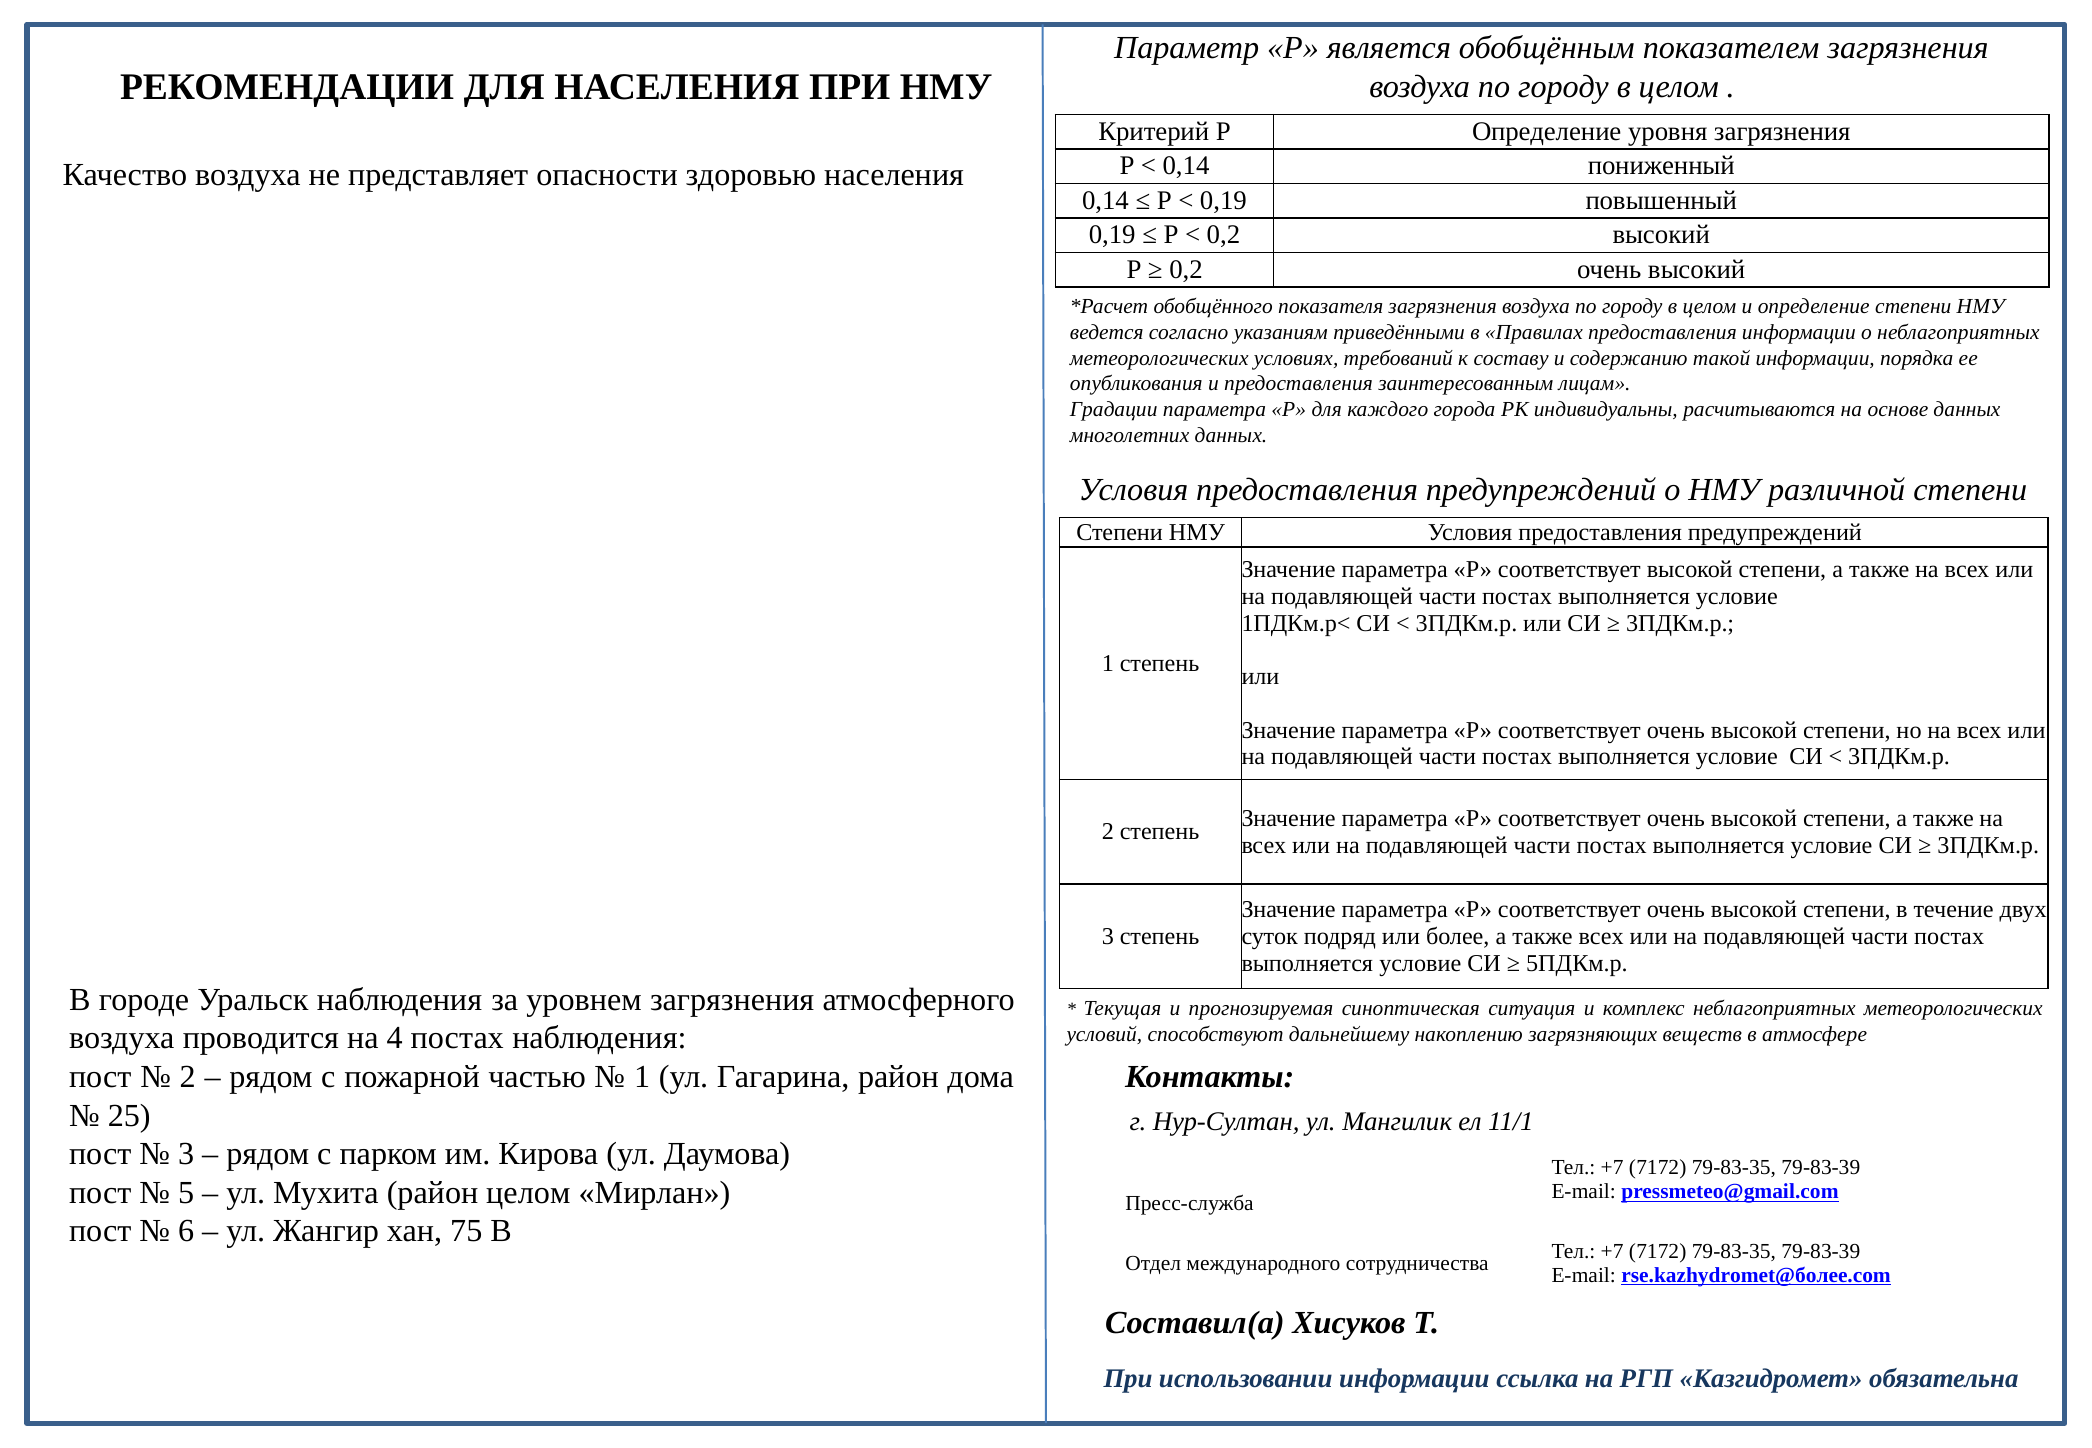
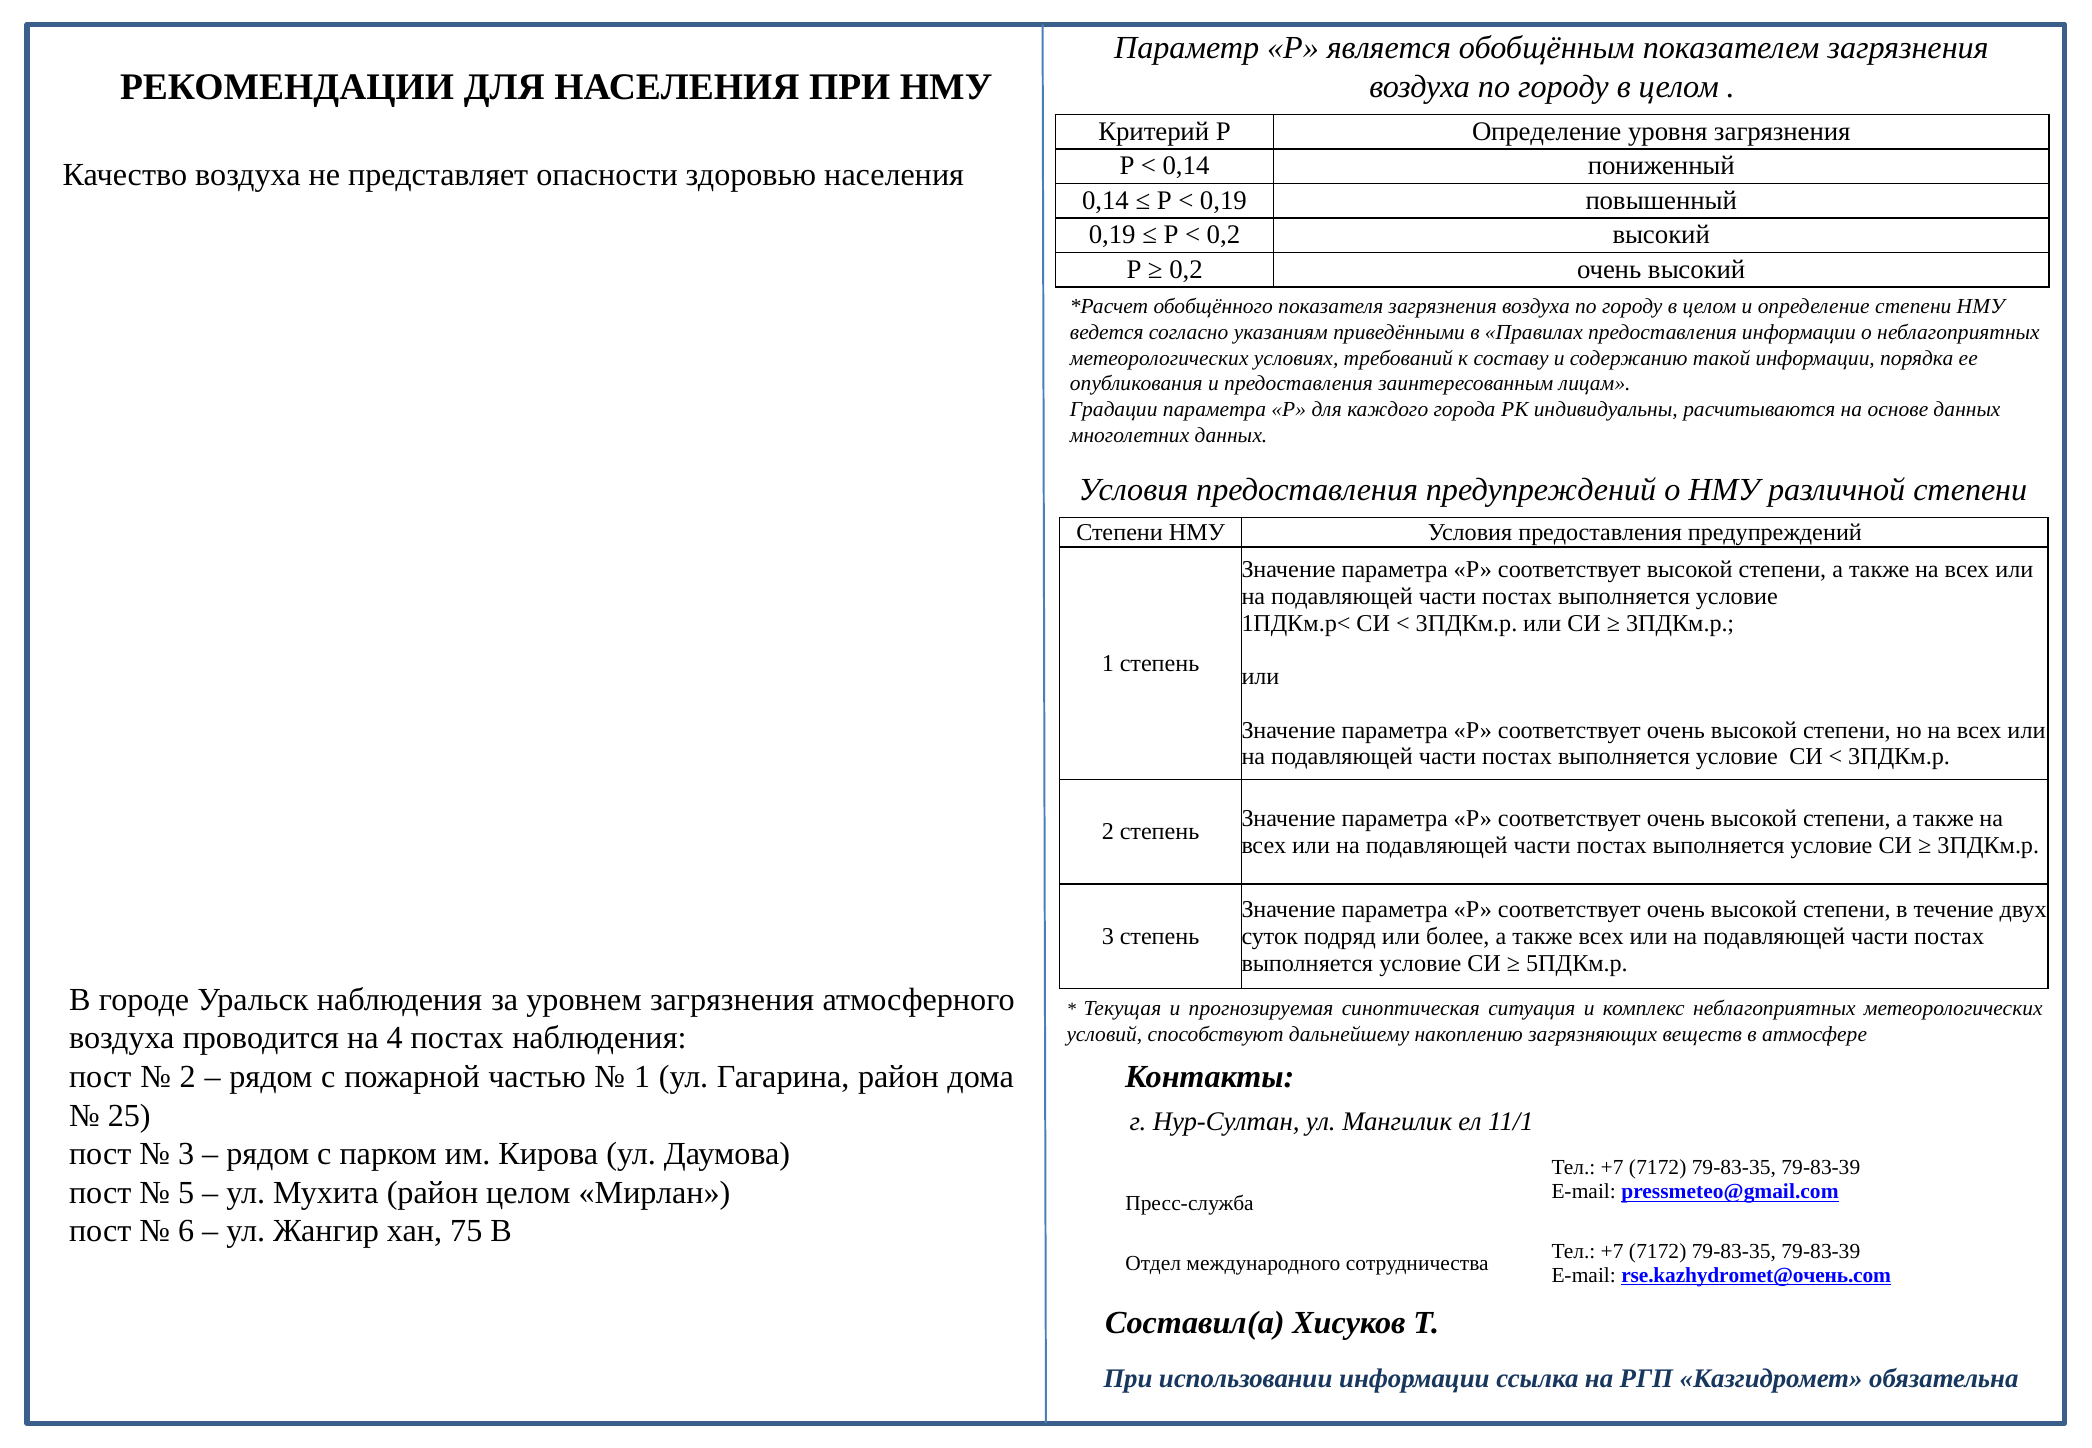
rse.kazhydromet@более.com: rse.kazhydromet@более.com -> rse.kazhydromet@очень.com
